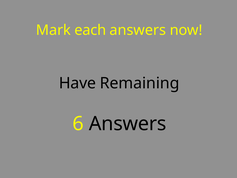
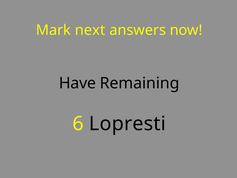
each: each -> next
6 Answers: Answers -> Lopresti
